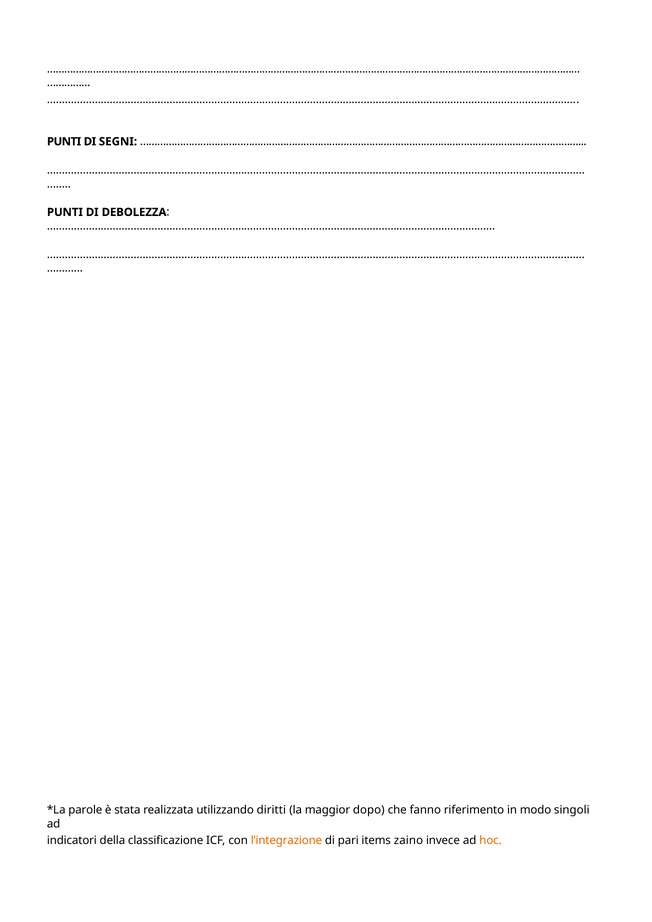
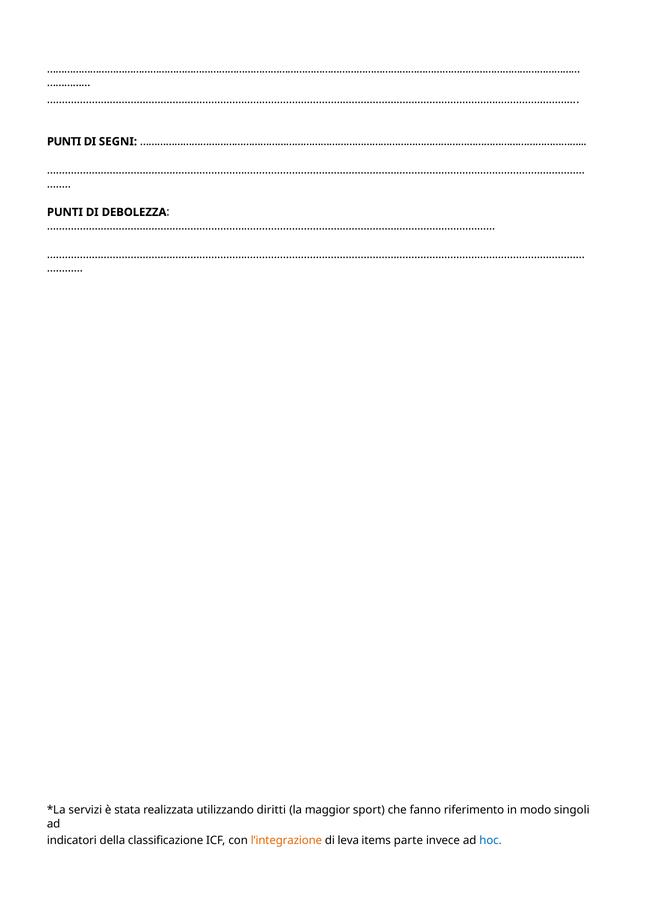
parole: parole -> servizi
dopo: dopo -> sport
pari: pari -> leva
zaino: zaino -> parte
hoc colour: orange -> blue
